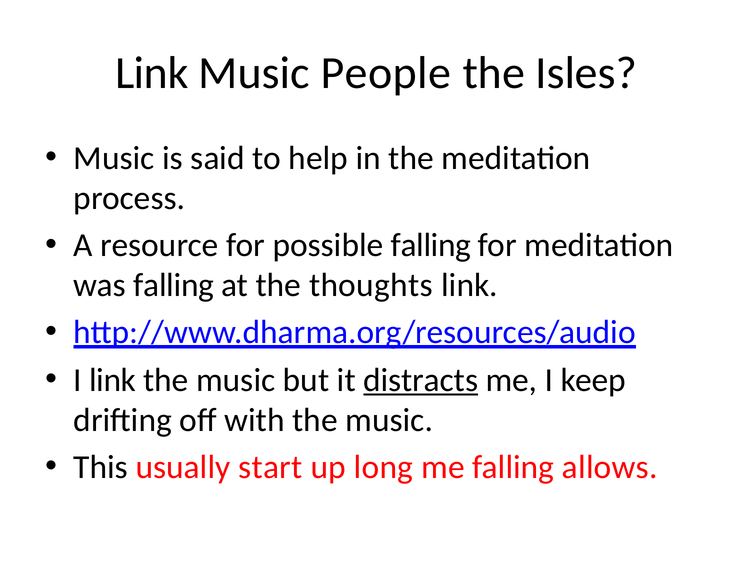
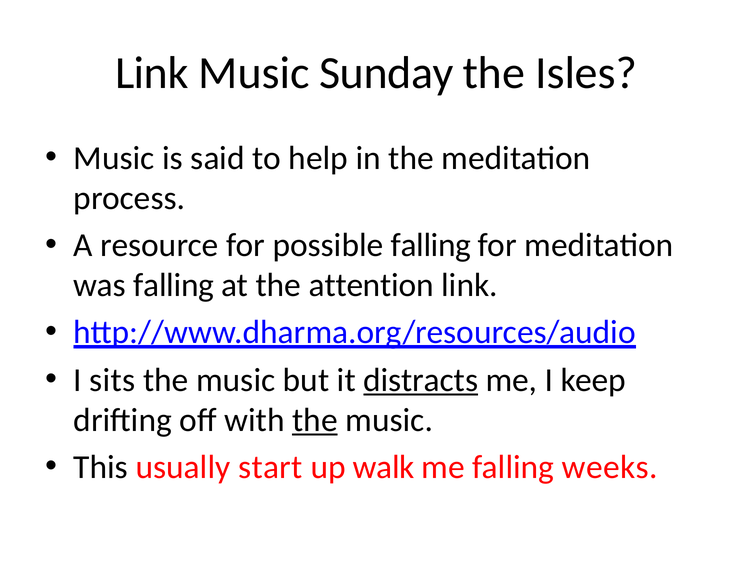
People: People -> Sunday
thoughts: thoughts -> attention
I link: link -> sits
the at (315, 420) underline: none -> present
long: long -> walk
allows: allows -> weeks
